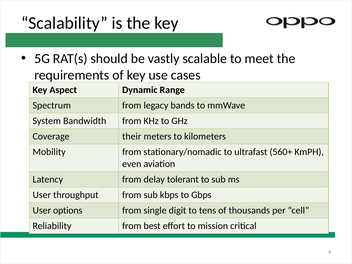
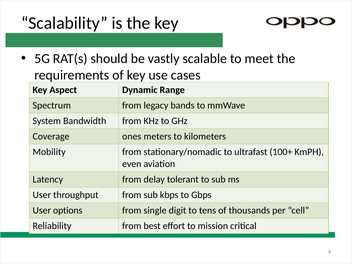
their: their -> ones
560+: 560+ -> 100+
